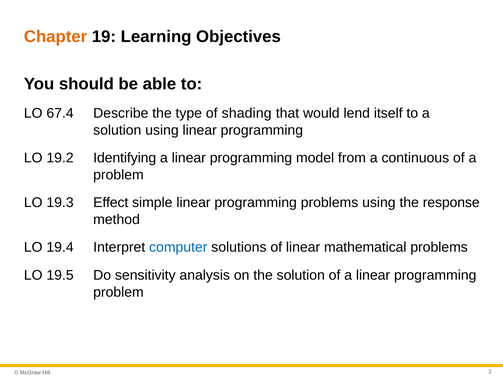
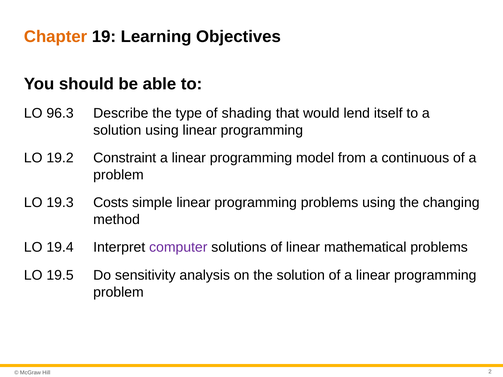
67.4: 67.4 -> 96.3
Identifying: Identifying -> Constraint
Effect: Effect -> Costs
response: response -> changing
computer colour: blue -> purple
